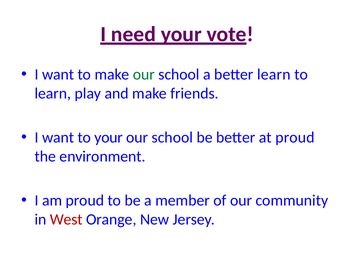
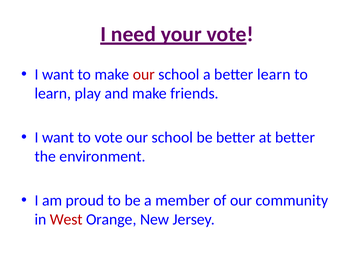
our at (144, 74) colour: green -> red
to your: your -> vote
at proud: proud -> better
